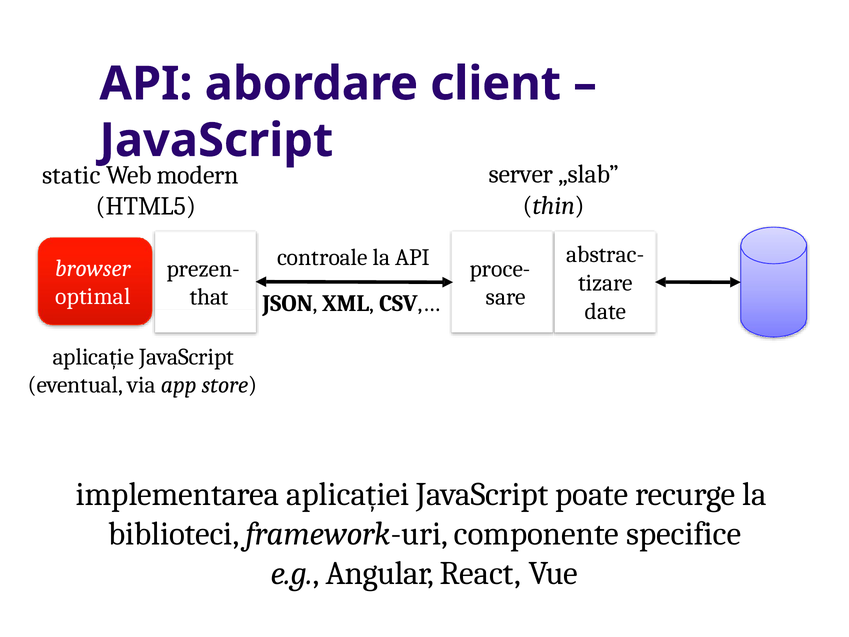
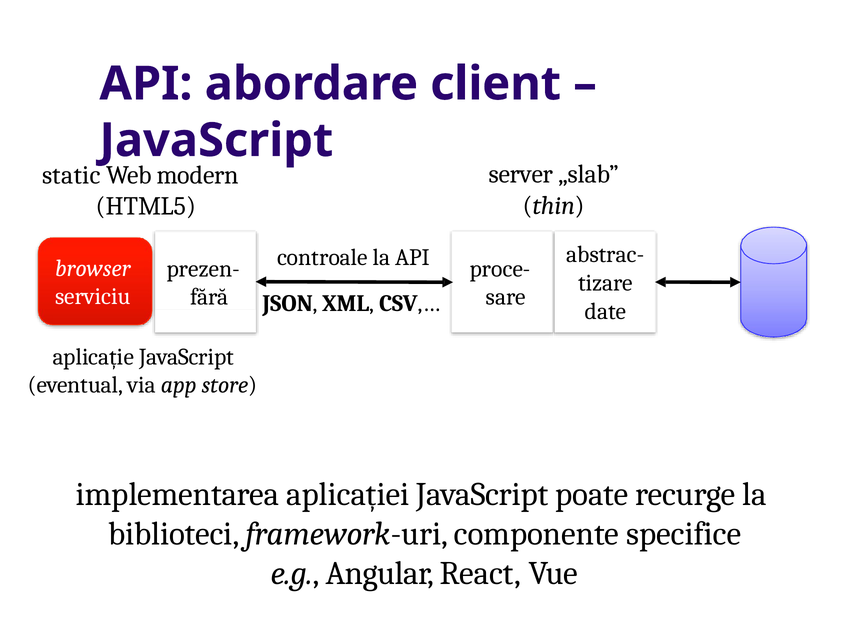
optimal: optimal -> serviciu
that: that -> fără
